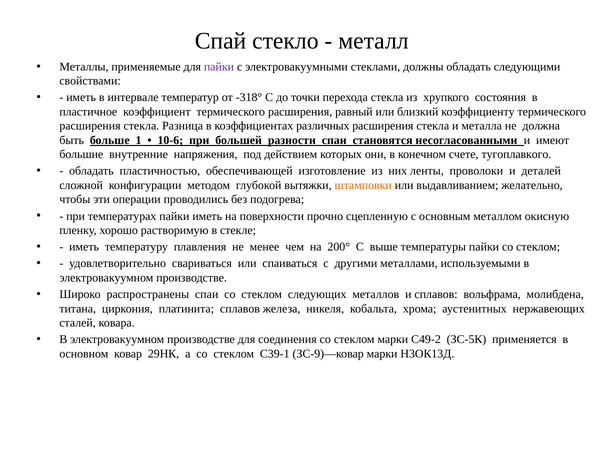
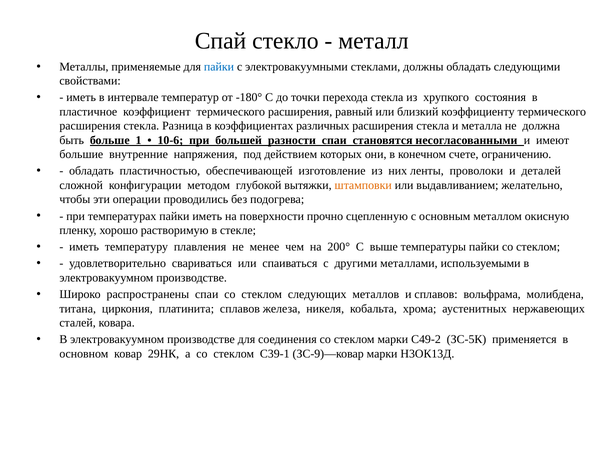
пайки at (219, 67) colour: purple -> blue
-318°: -318° -> -180°
тугоплавкого: тугоплавкого -> ограничению
